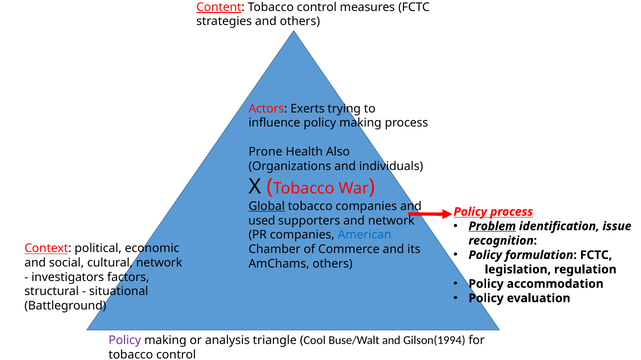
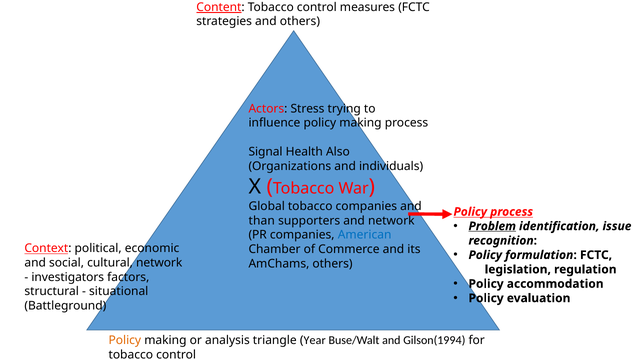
Exerts: Exerts -> Stress
Prone: Prone -> Signal
Global underline: present -> none
used: used -> than
Policy at (125, 341) colour: purple -> orange
Cool: Cool -> Year
